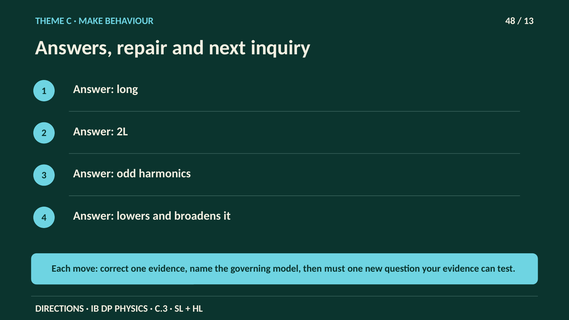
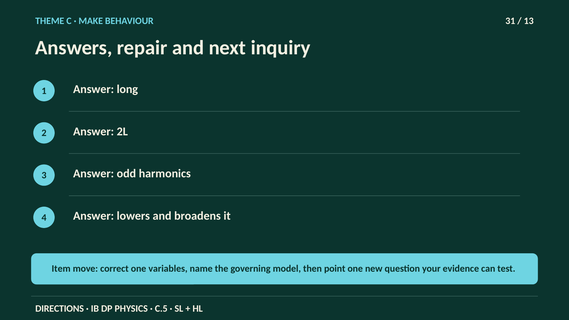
48: 48 -> 31
Each: Each -> Item
one evidence: evidence -> variables
must: must -> point
C.3: C.3 -> C.5
